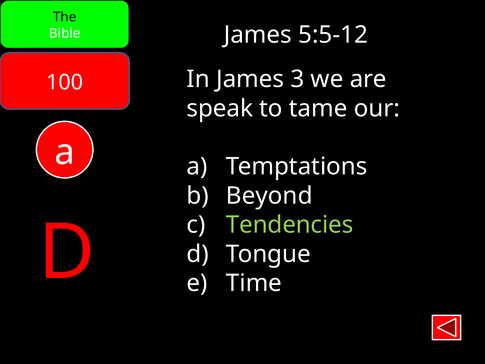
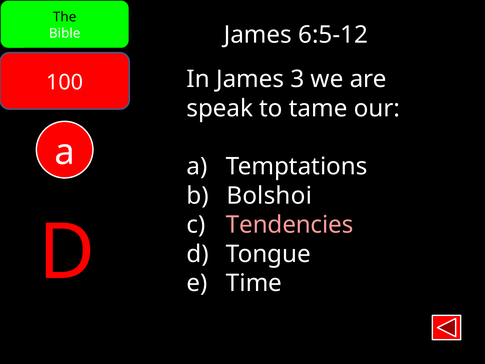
5:5-12: 5:5-12 -> 6:5-12
Beyond: Beyond -> Bolshoi
Tendencies colour: light green -> pink
